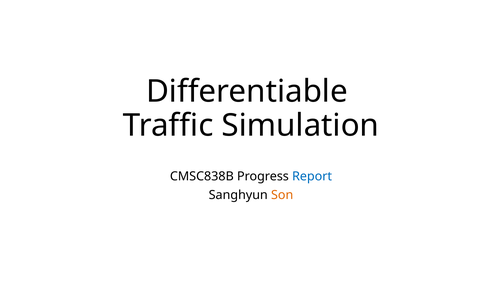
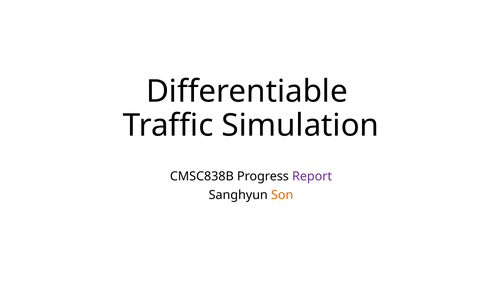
Report colour: blue -> purple
